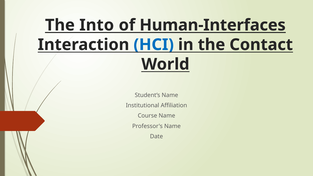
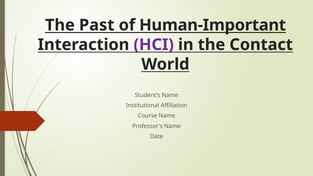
Into: Into -> Past
Human-Interfaces: Human-Interfaces -> Human-Important
HCI colour: blue -> purple
